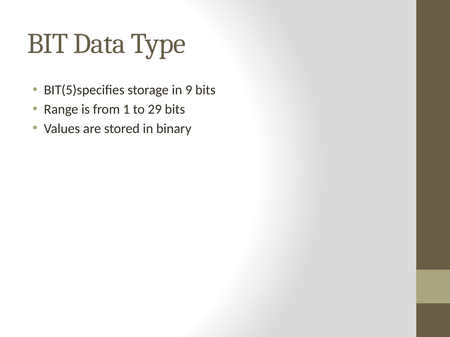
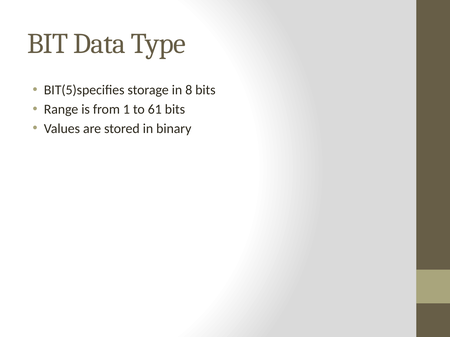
9: 9 -> 8
29: 29 -> 61
